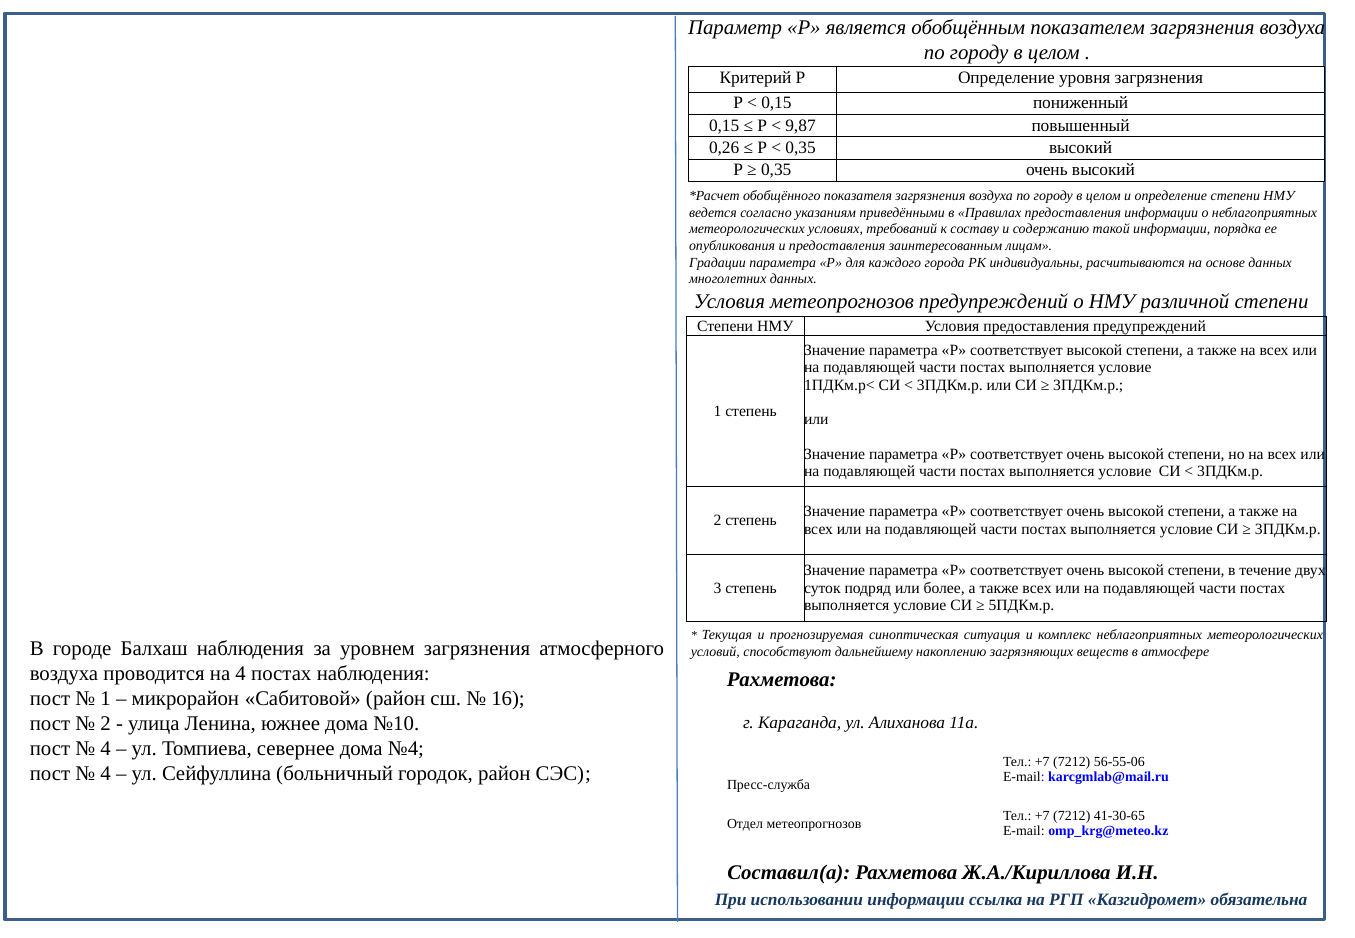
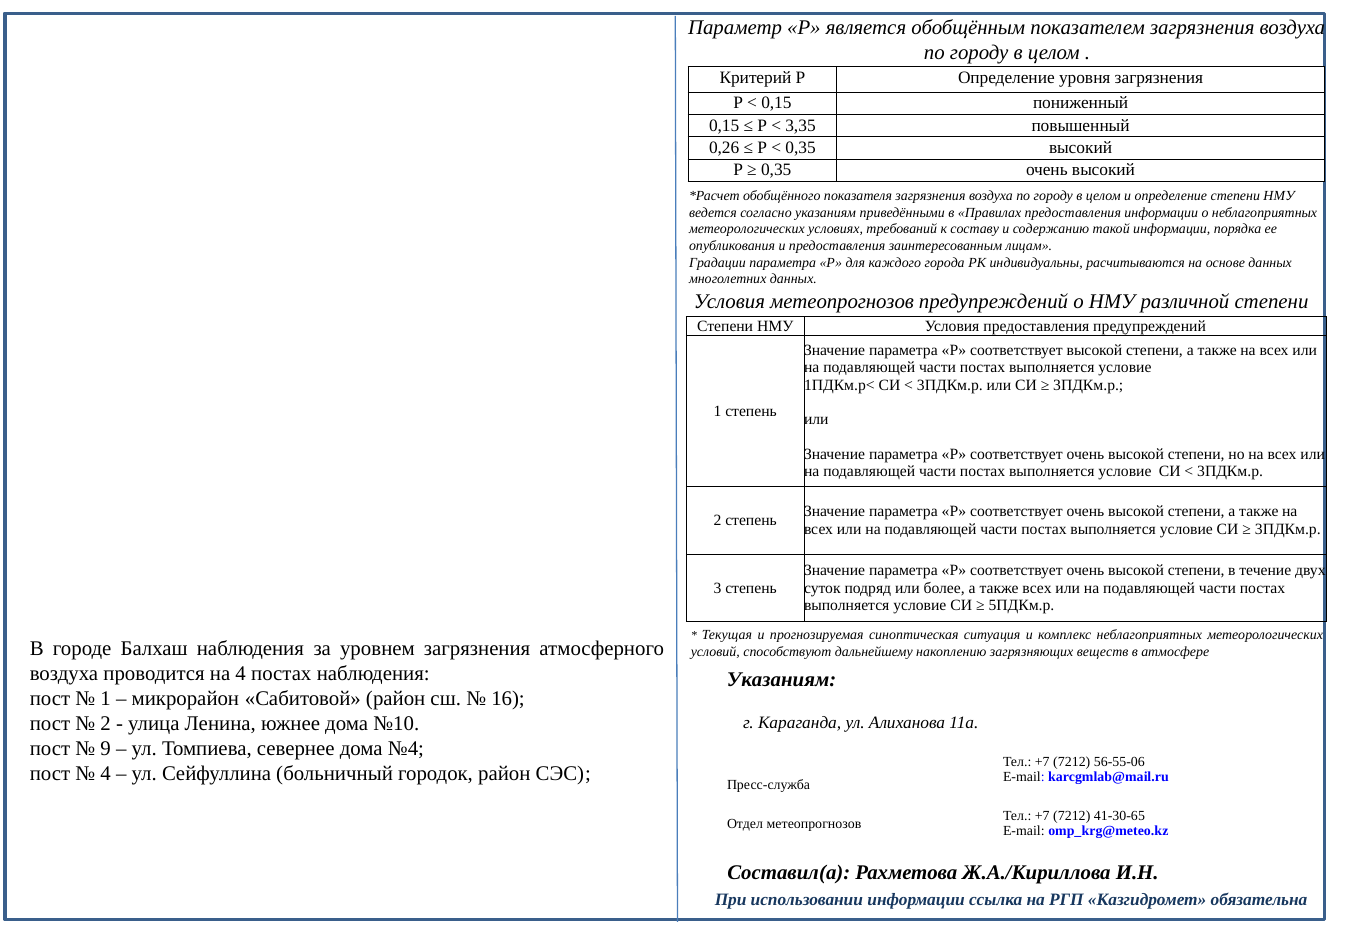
9,87: 9,87 -> 3,35
Рахметова at (782, 680): Рахметова -> Указаниям
4 at (106, 749): 4 -> 9
